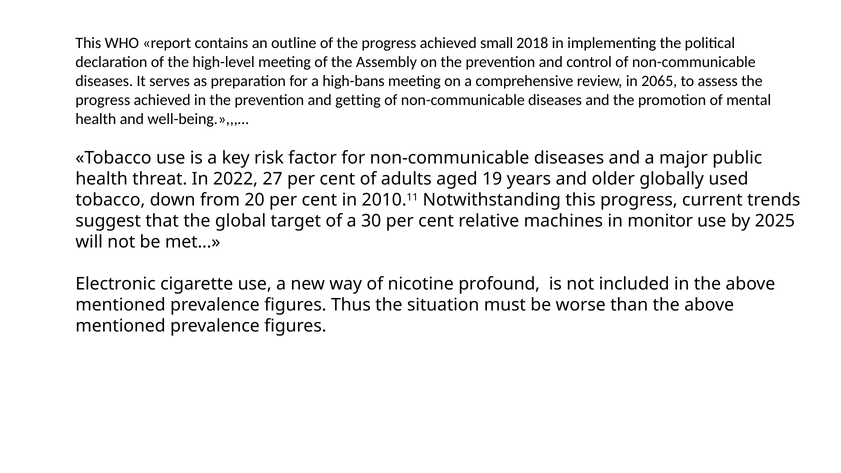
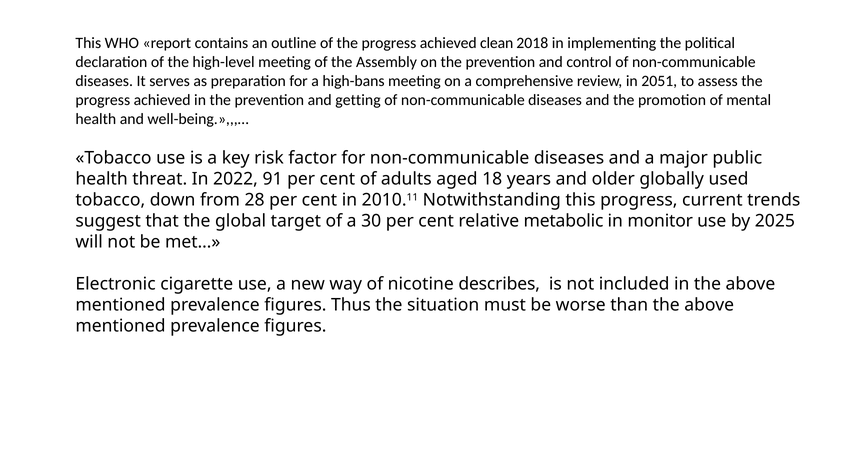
small: small -> clean
2065: 2065 -> 2051
27: 27 -> 91
19: 19 -> 18
20: 20 -> 28
machines: machines -> metabolic
profound: profound -> describes
